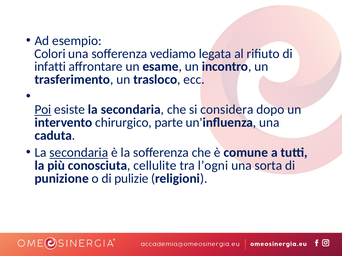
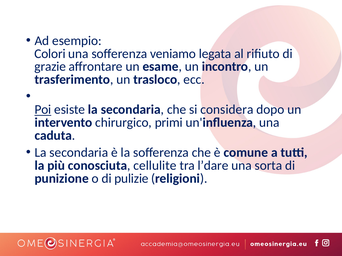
vediamo: vediamo -> veniamo
infatti: infatti -> grazie
parte: parte -> primi
secondaria at (79, 153) underline: present -> none
l’ogni: l’ogni -> l’dare
